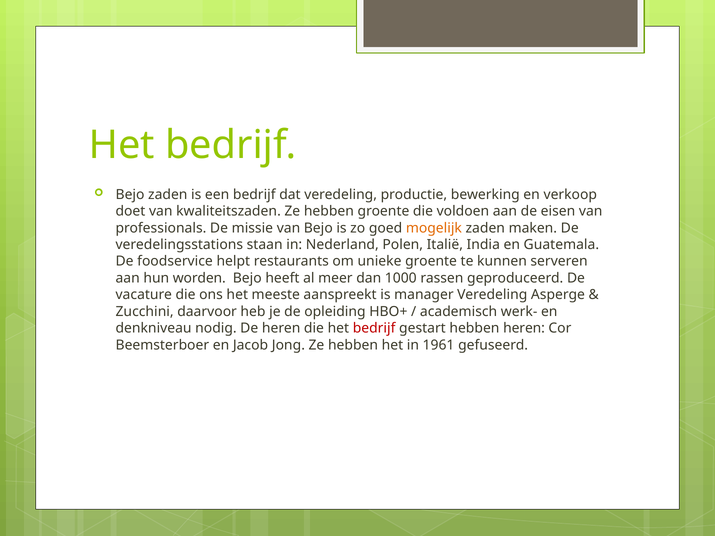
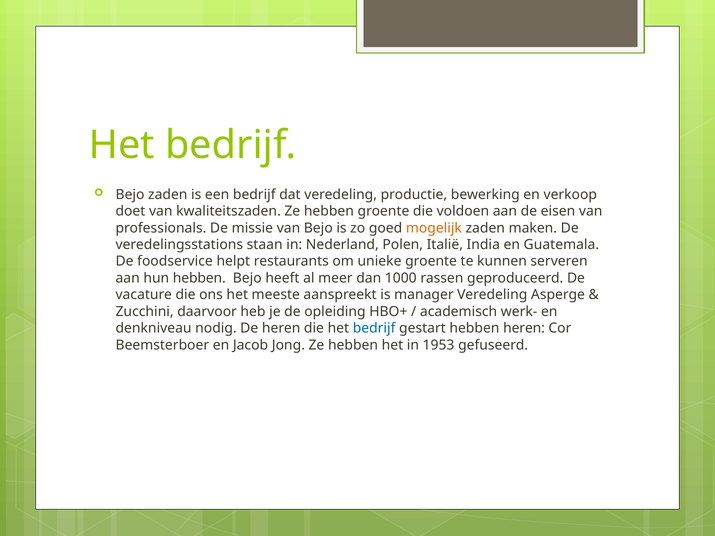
hun worden: worden -> hebben
bedrijf at (374, 328) colour: red -> blue
1961: 1961 -> 1953
